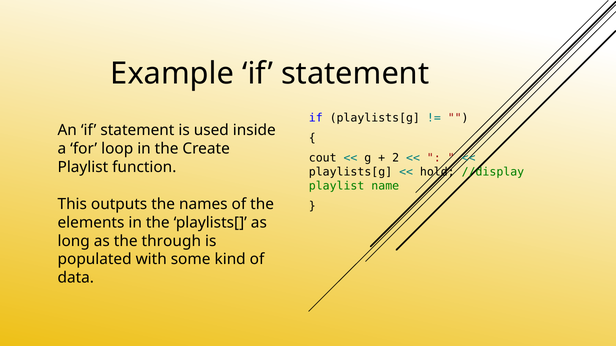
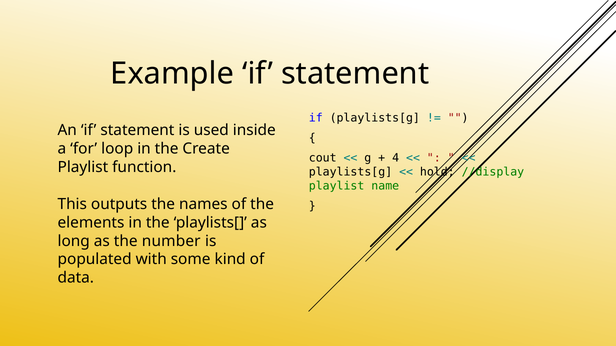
2: 2 -> 4
through: through -> number
